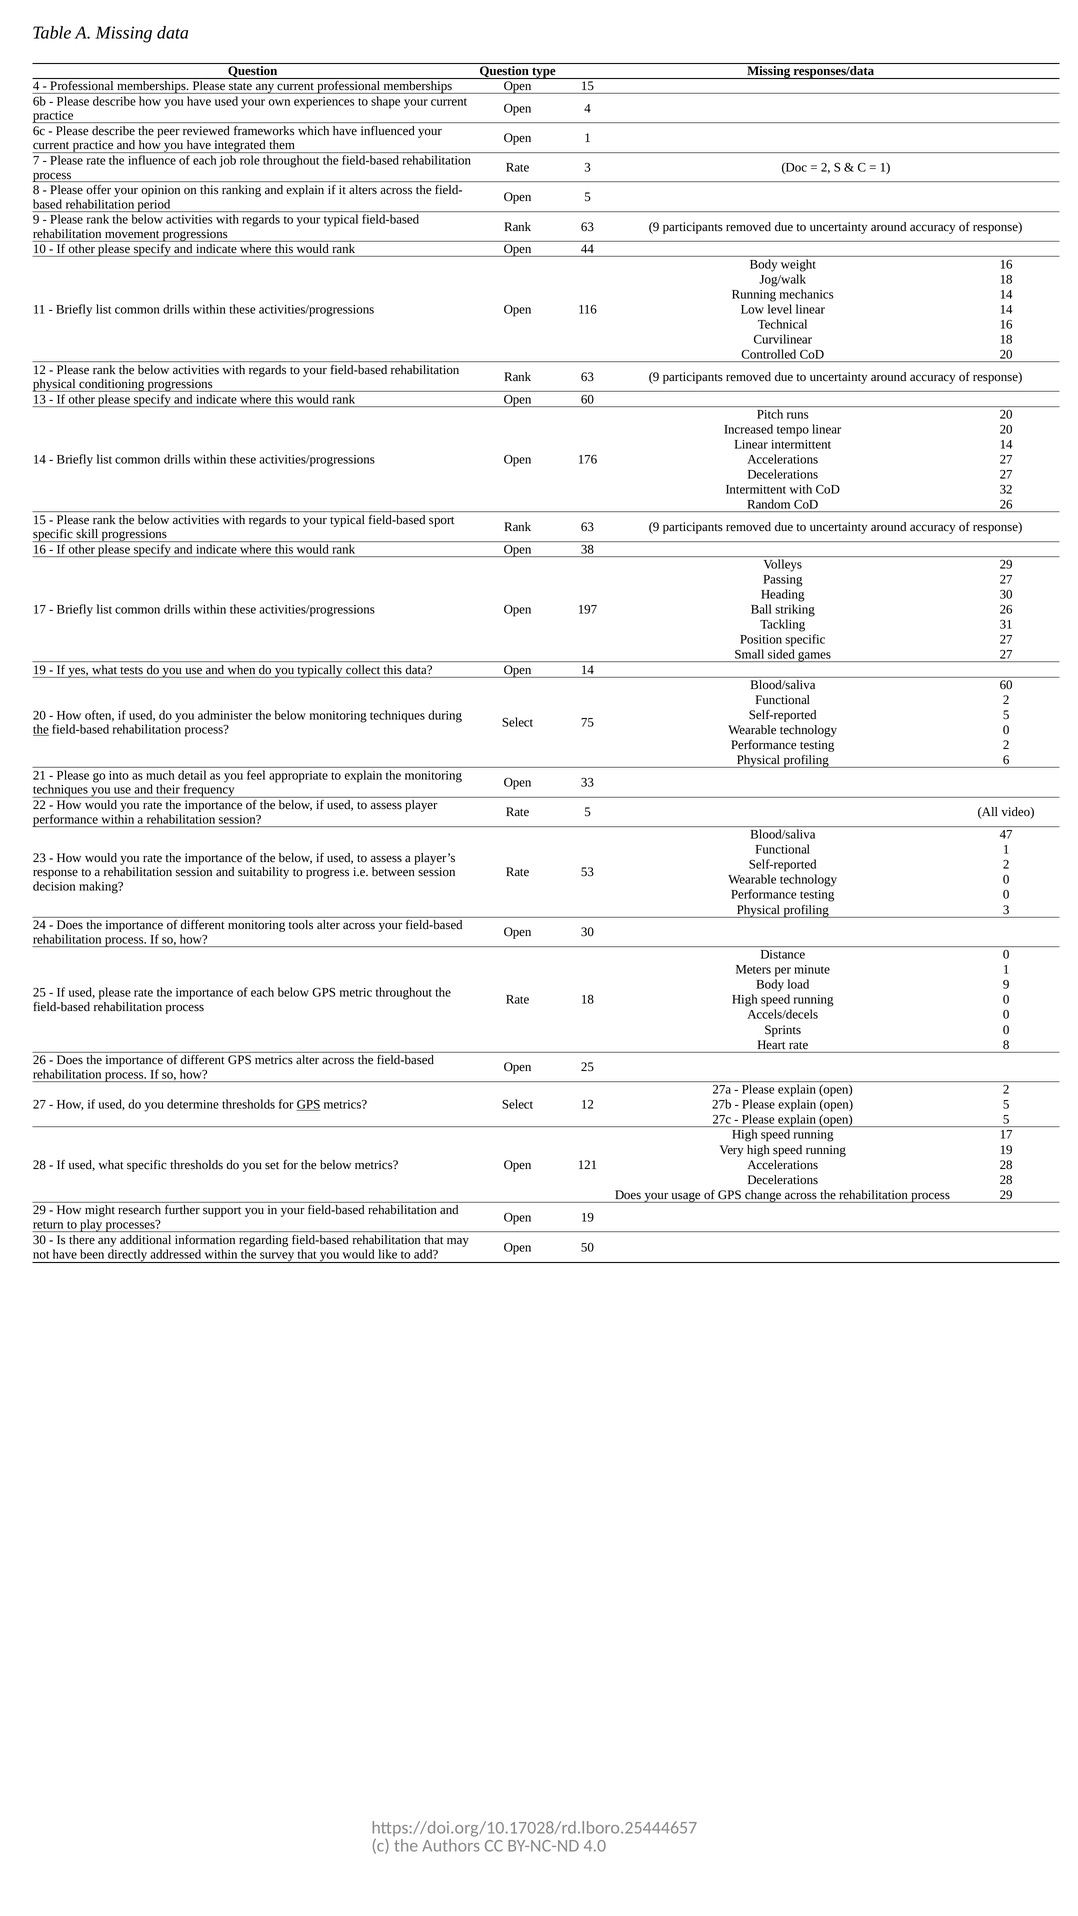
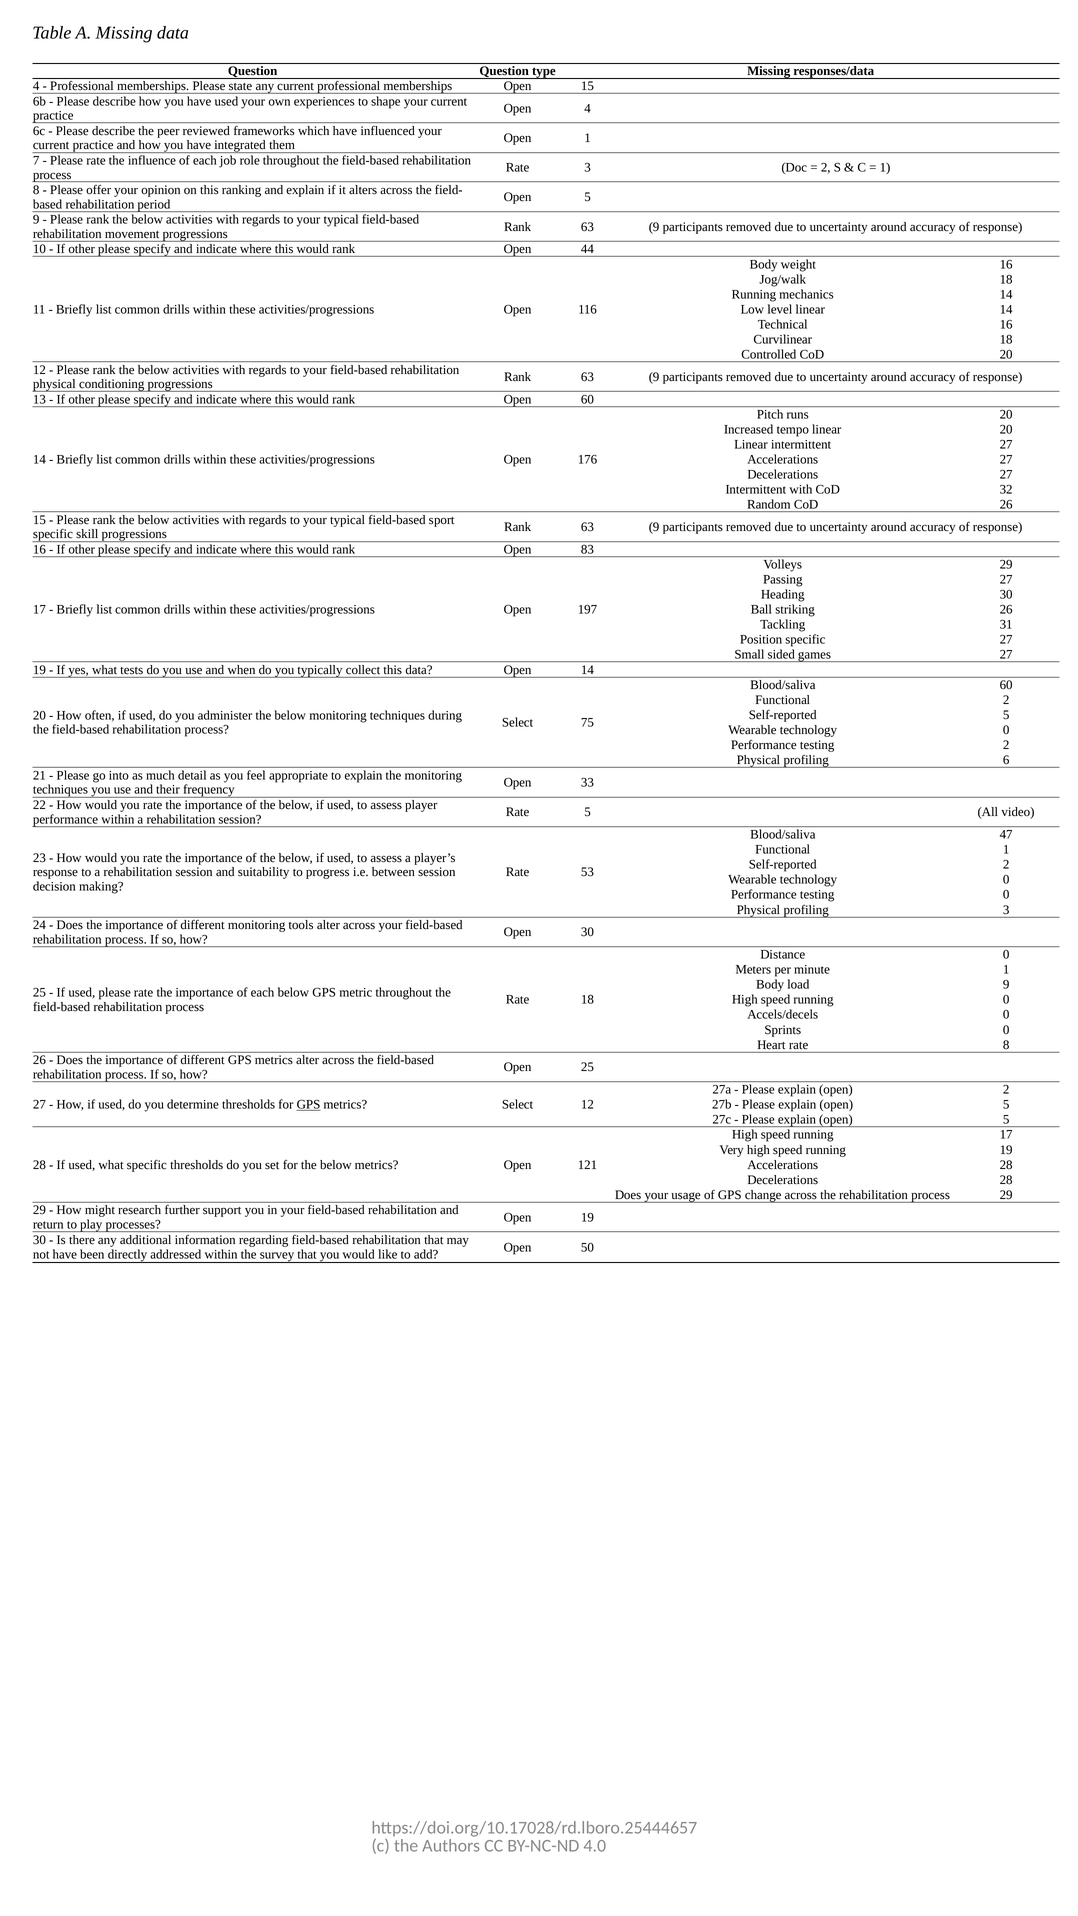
intermittent 14: 14 -> 27
38: 38 -> 83
the at (41, 730) underline: present -> none
